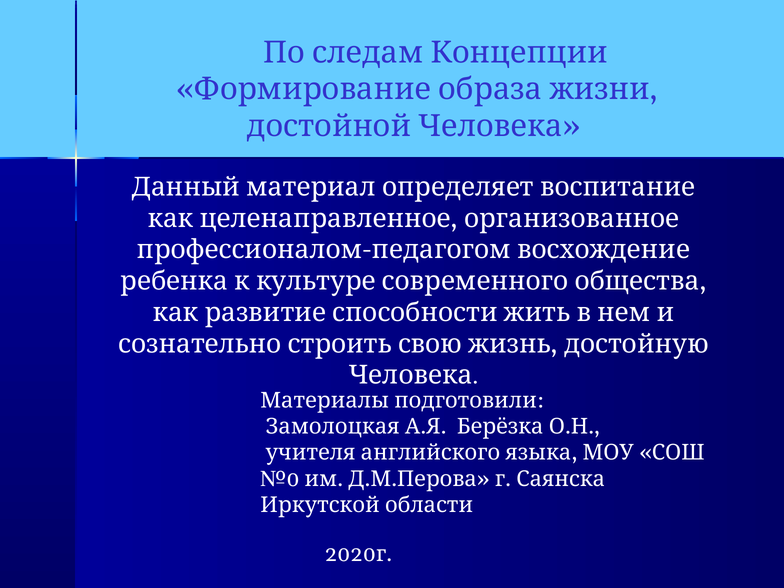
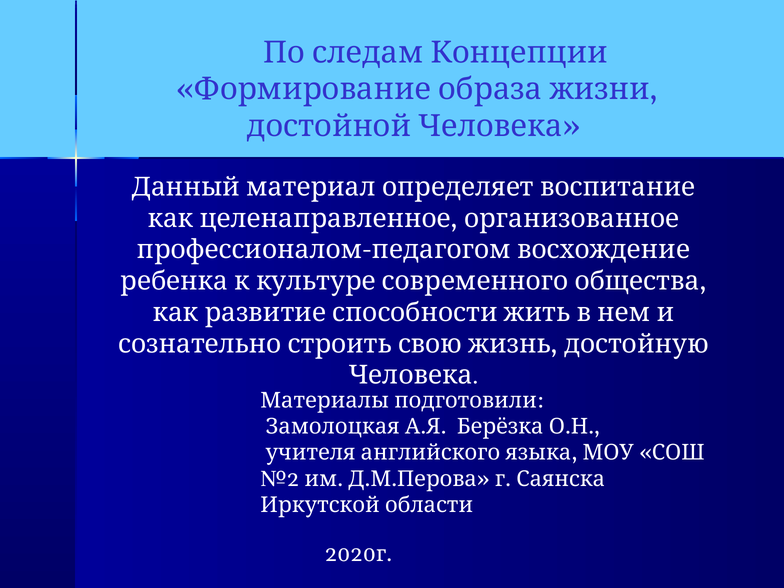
№0: №0 -> №2
